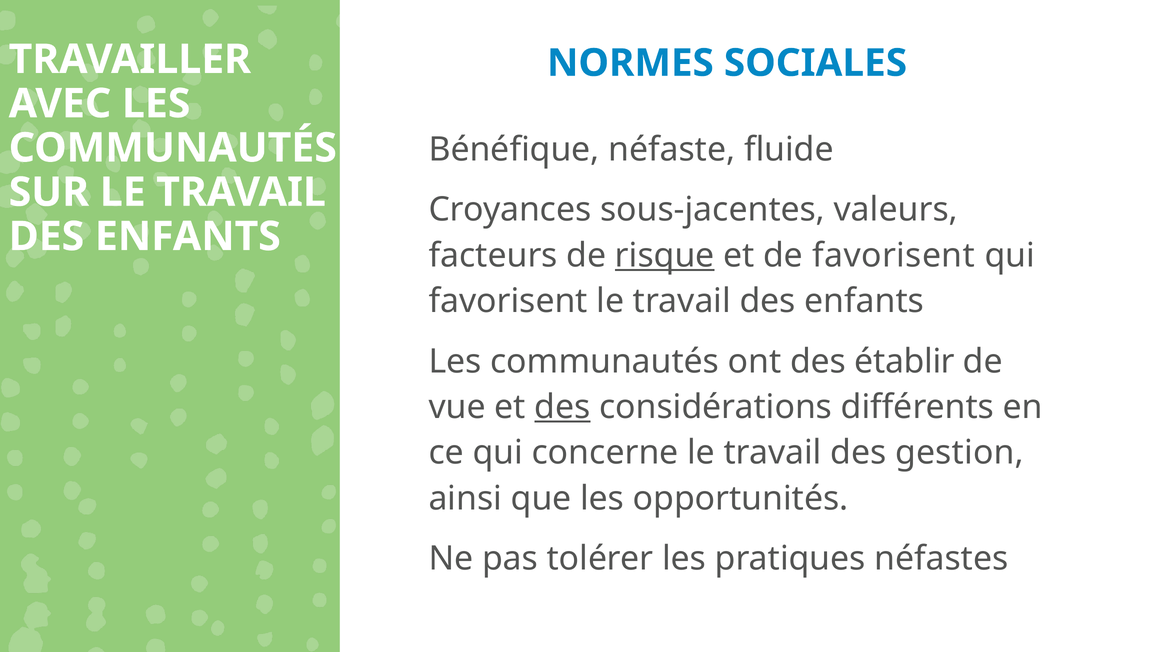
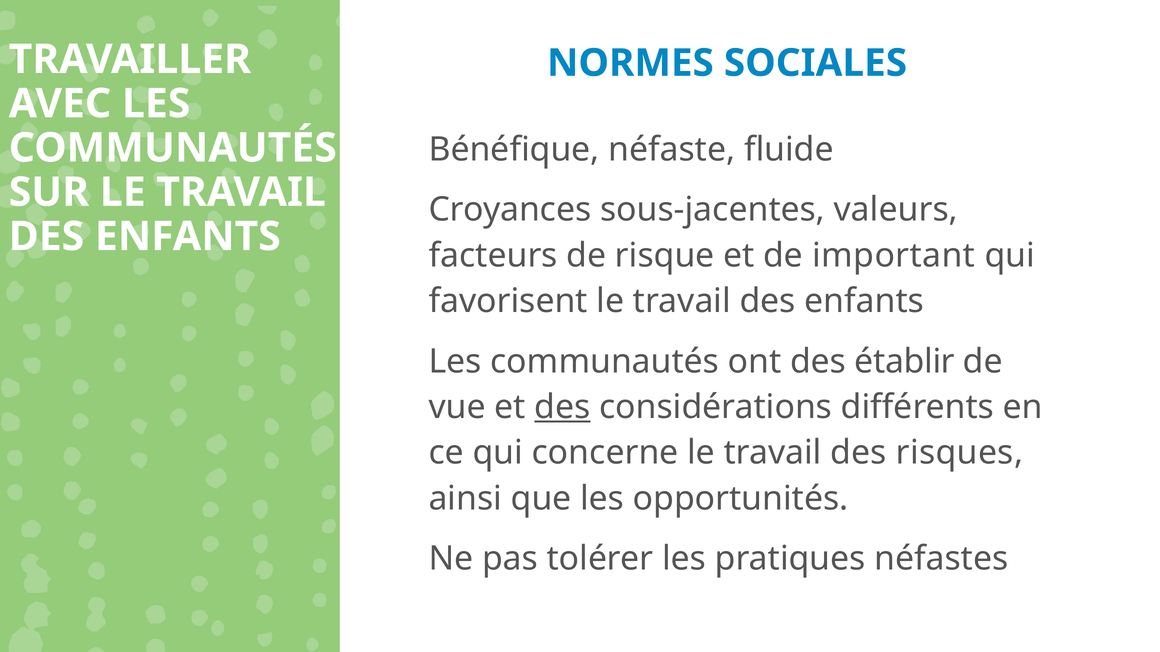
risque underline: present -> none
de favorisent: favorisent -> important
gestion: gestion -> risques
